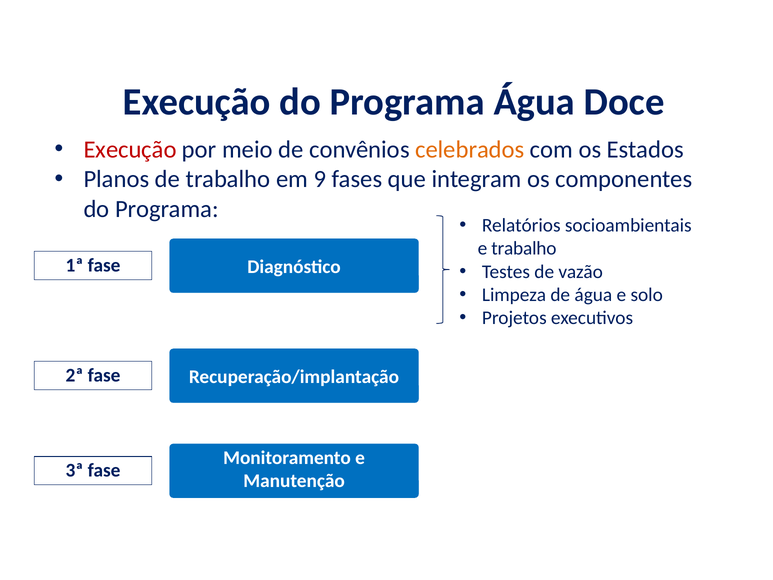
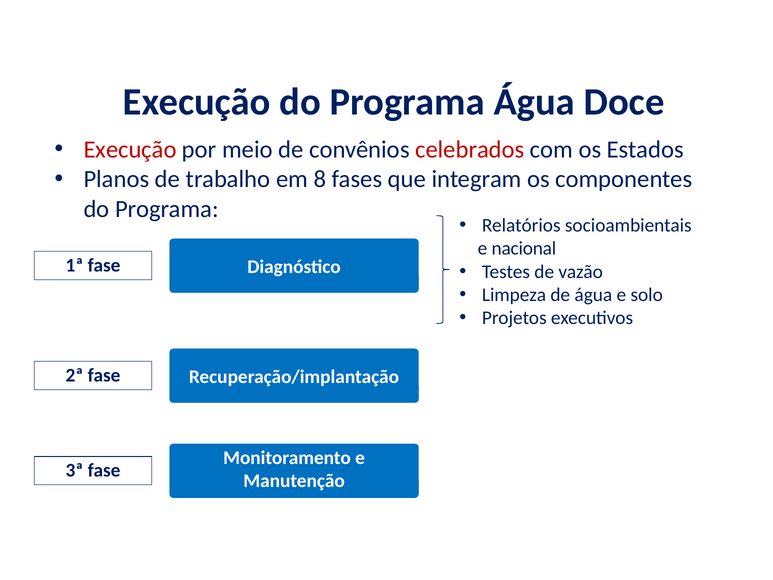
celebrados colour: orange -> red
9: 9 -> 8
e trabalho: trabalho -> nacional
